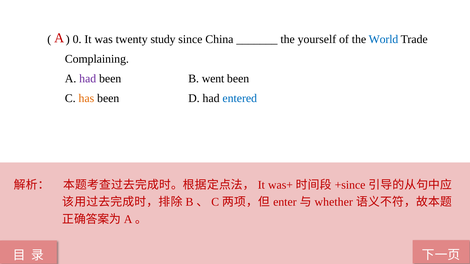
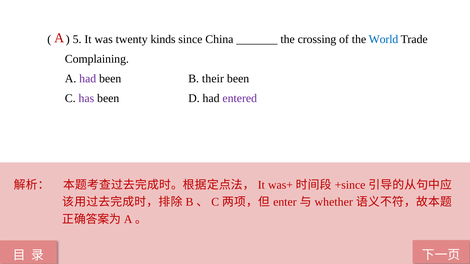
0: 0 -> 5
study: study -> kinds
yourself: yourself -> crossing
went: went -> their
has colour: orange -> purple
entered colour: blue -> purple
